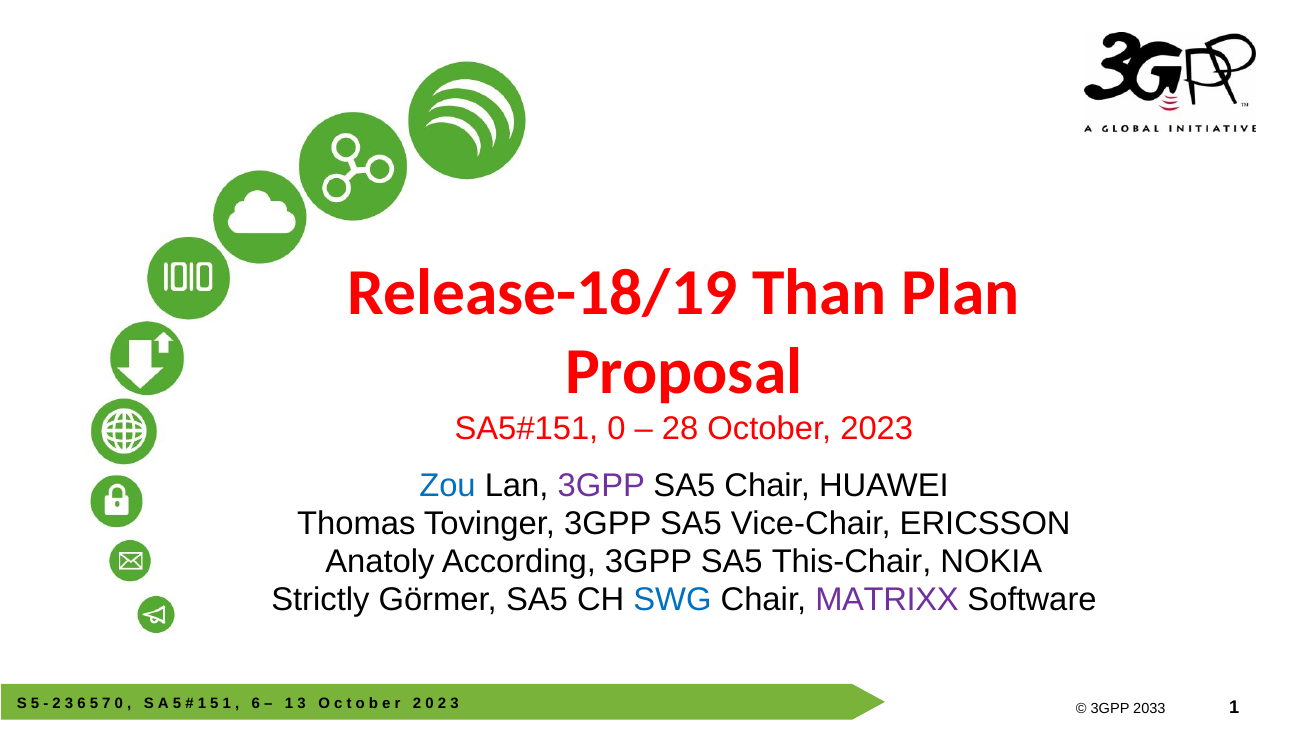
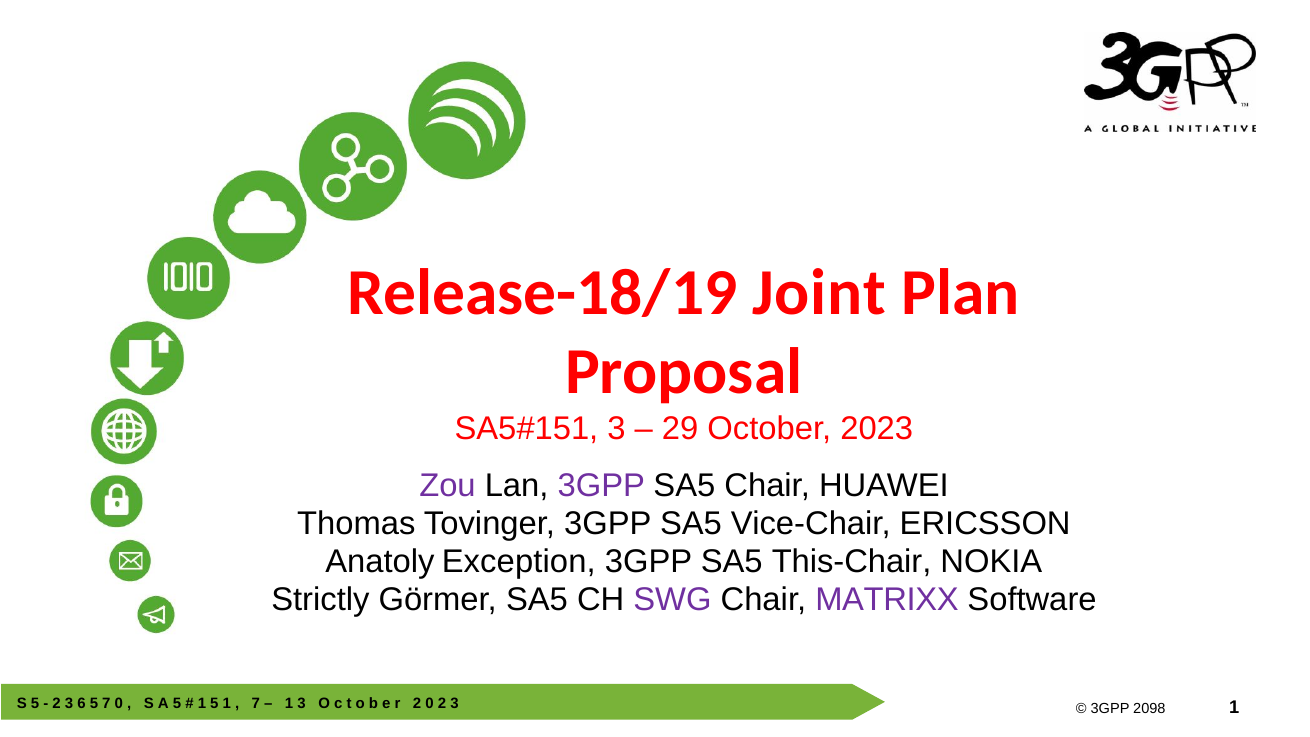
Than: Than -> Joint
0 at (616, 429): 0 -> 3
28: 28 -> 29
Zou colour: blue -> purple
According: According -> Exception
SWG colour: blue -> purple
6 at (256, 704): 6 -> 7
2033: 2033 -> 2098
